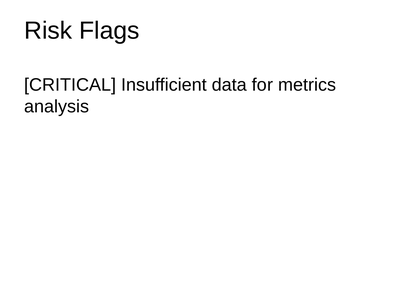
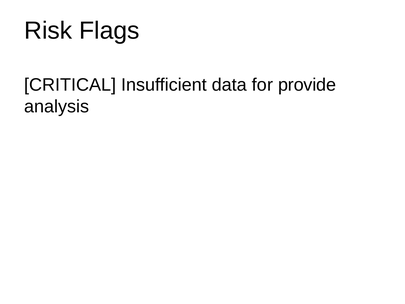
metrics: metrics -> provide
